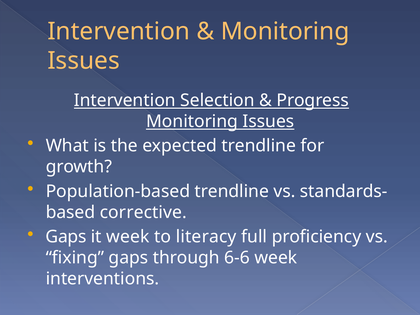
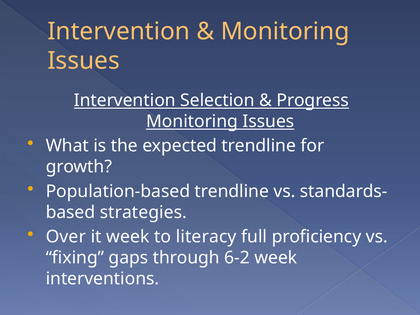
corrective: corrective -> strategies
Gaps at (66, 237): Gaps -> Over
6-6: 6-6 -> 6-2
